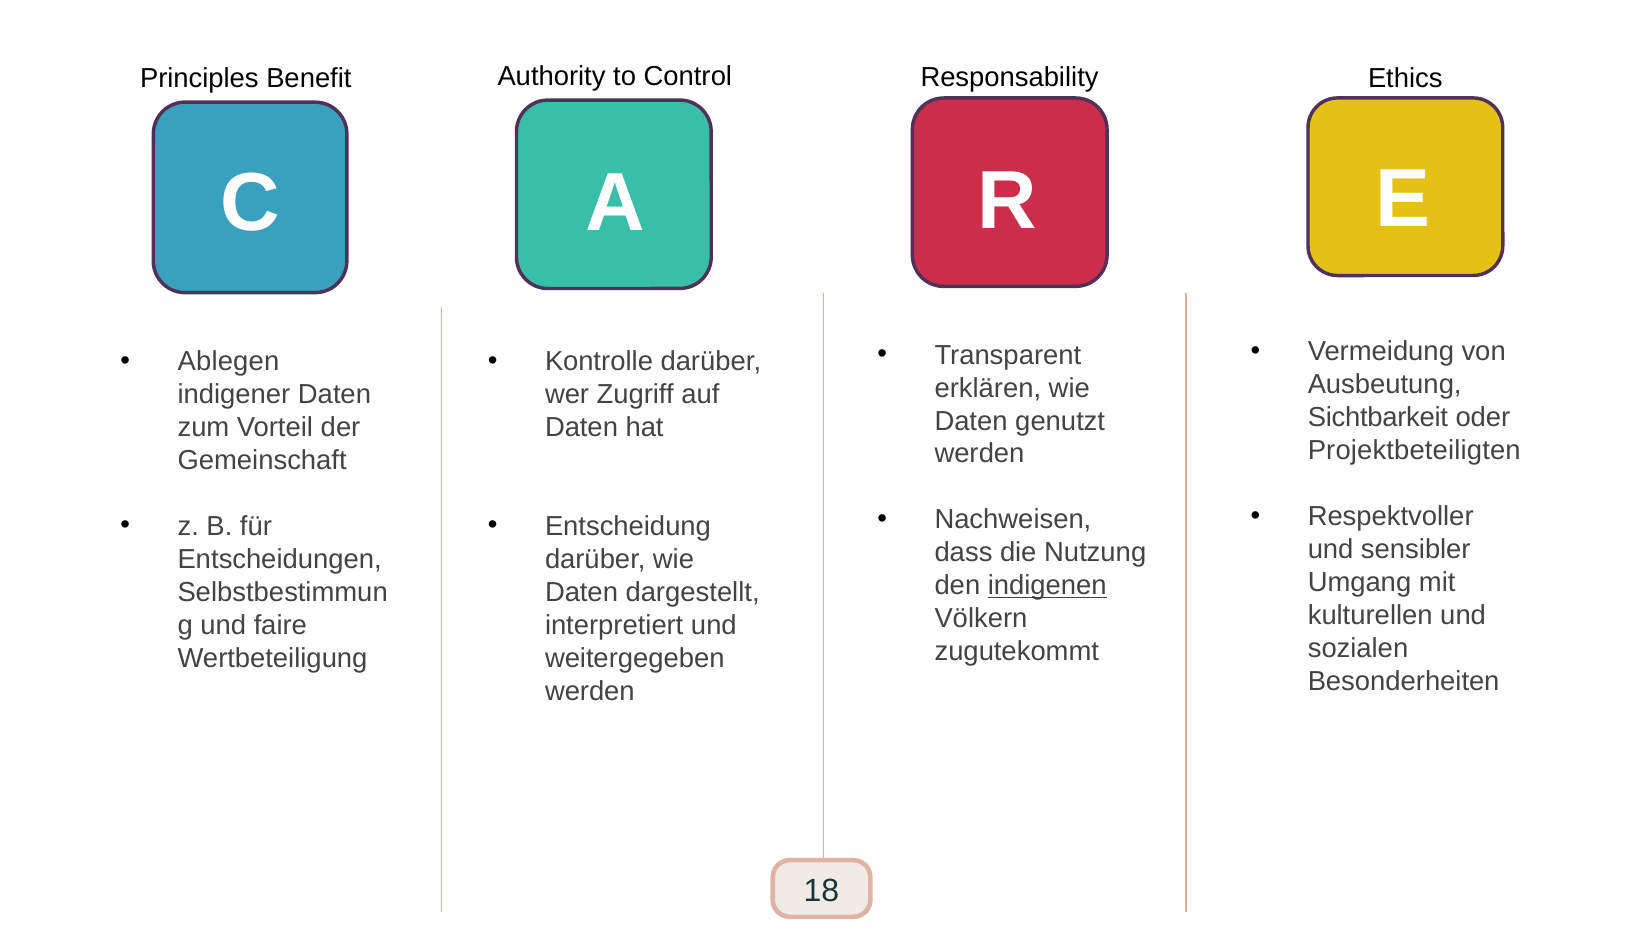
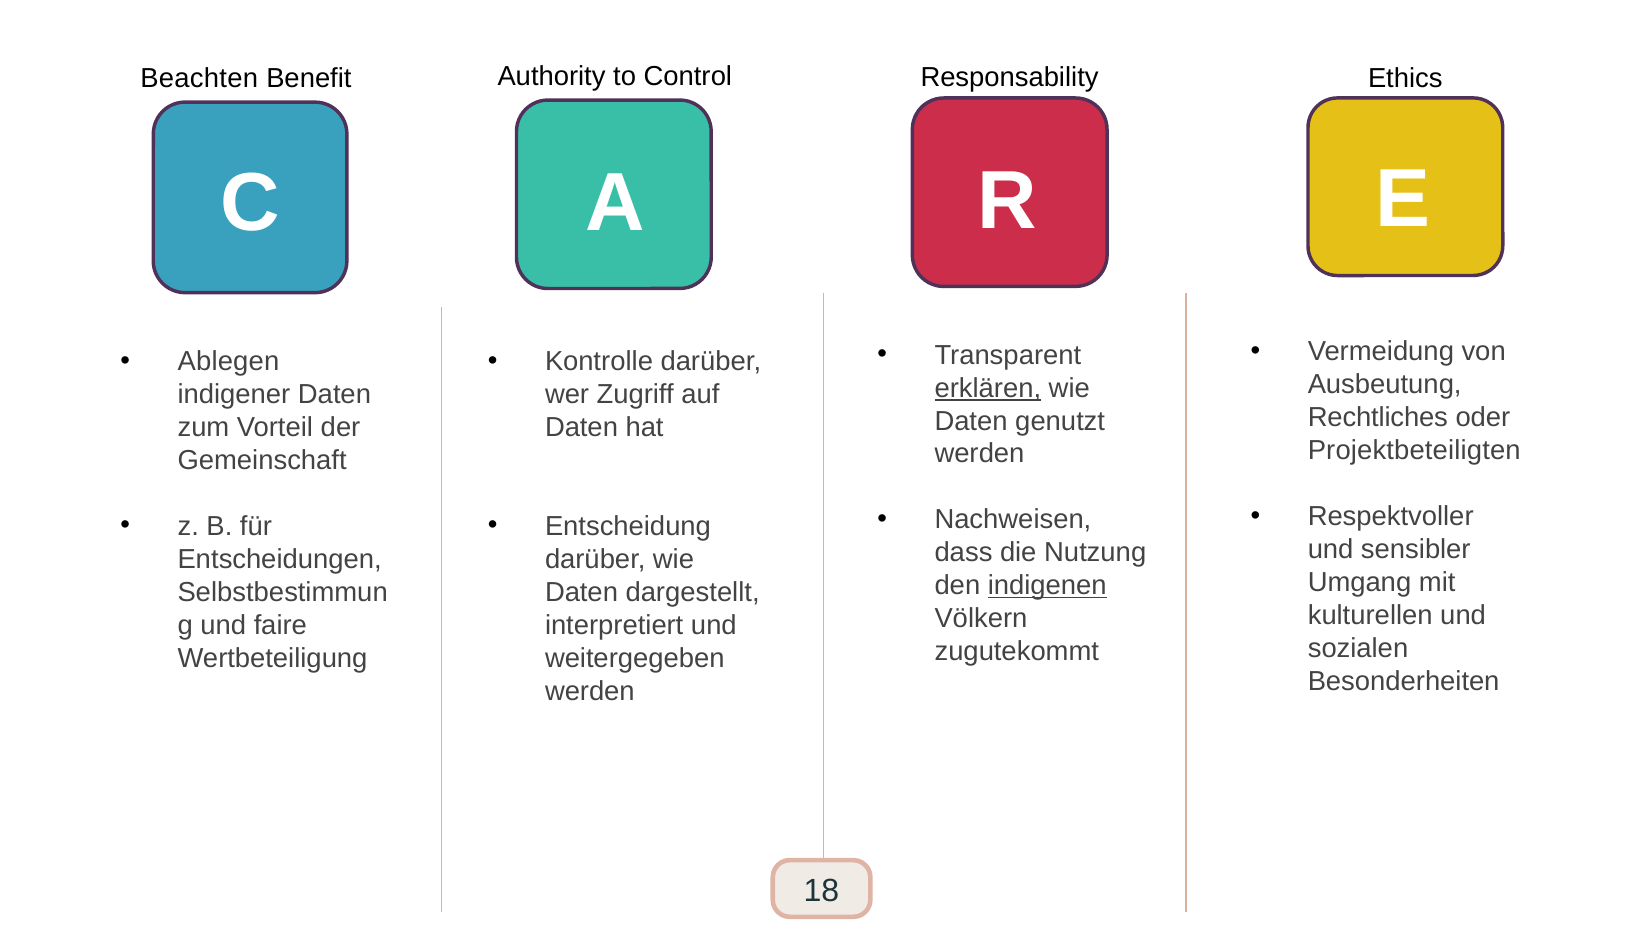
Principles: Principles -> Beachten
erklären underline: none -> present
Sichtbarkeit: Sichtbarkeit -> Rechtliches
